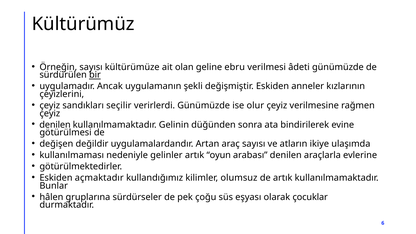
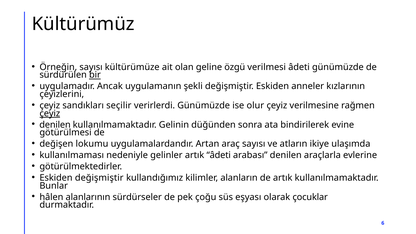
ebru: ebru -> özgü
çeyiz at (50, 113) underline: none -> present
değildir: değildir -> lokumu
artık oyun: oyun -> âdeti
Eskiden açmaktadır: açmaktadır -> değişmiştir
olumsuz: olumsuz -> alanların
gruplarına: gruplarına -> alanlarının
